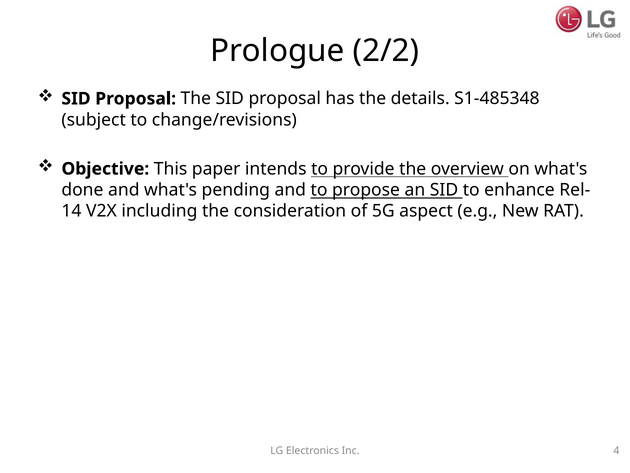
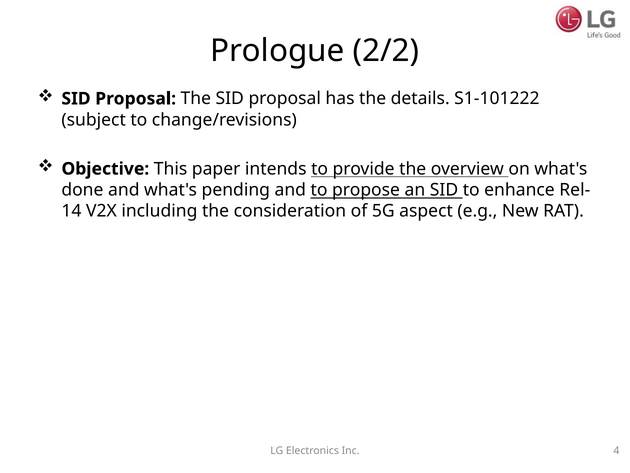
S1-485348: S1-485348 -> S1-101222
